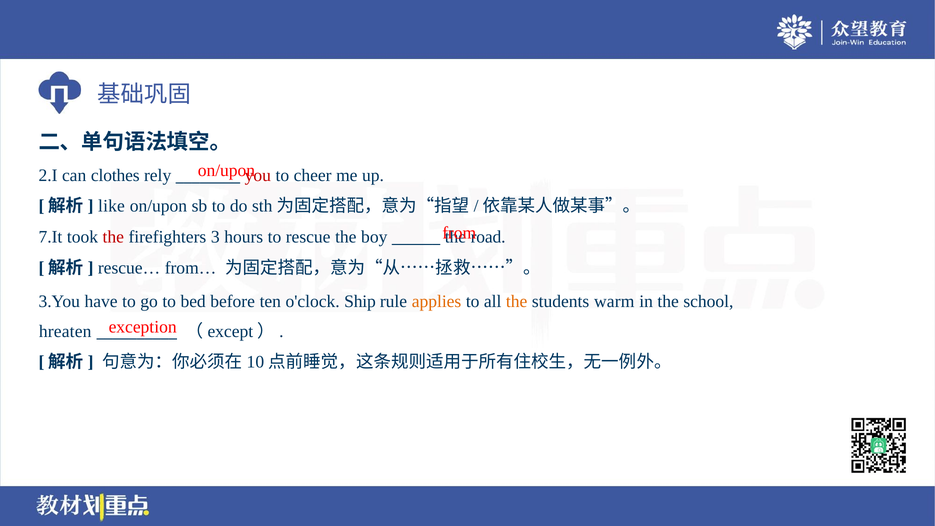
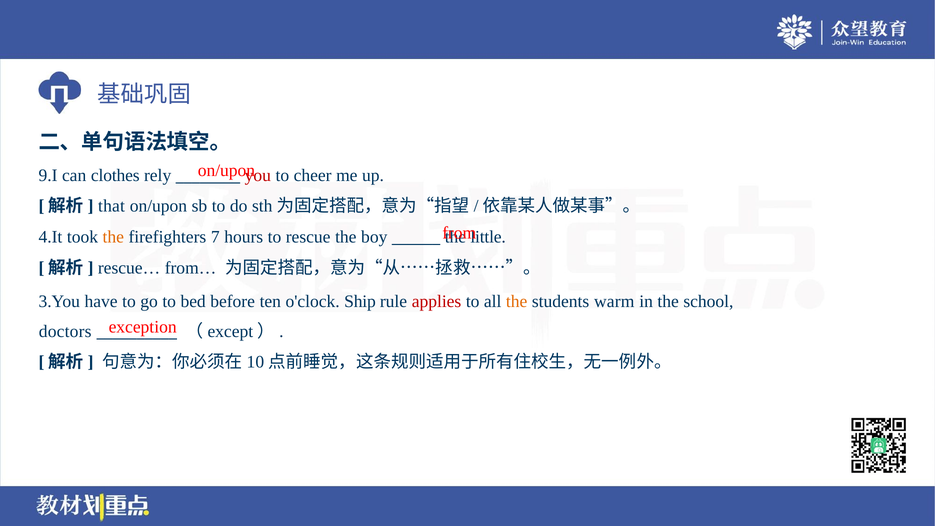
2.I: 2.I -> 9.I
like: like -> that
7.It: 7.It -> 4.It
the at (113, 237) colour: red -> orange
3: 3 -> 7
road: road -> little
applies colour: orange -> red
hreaten: hreaten -> doctors
